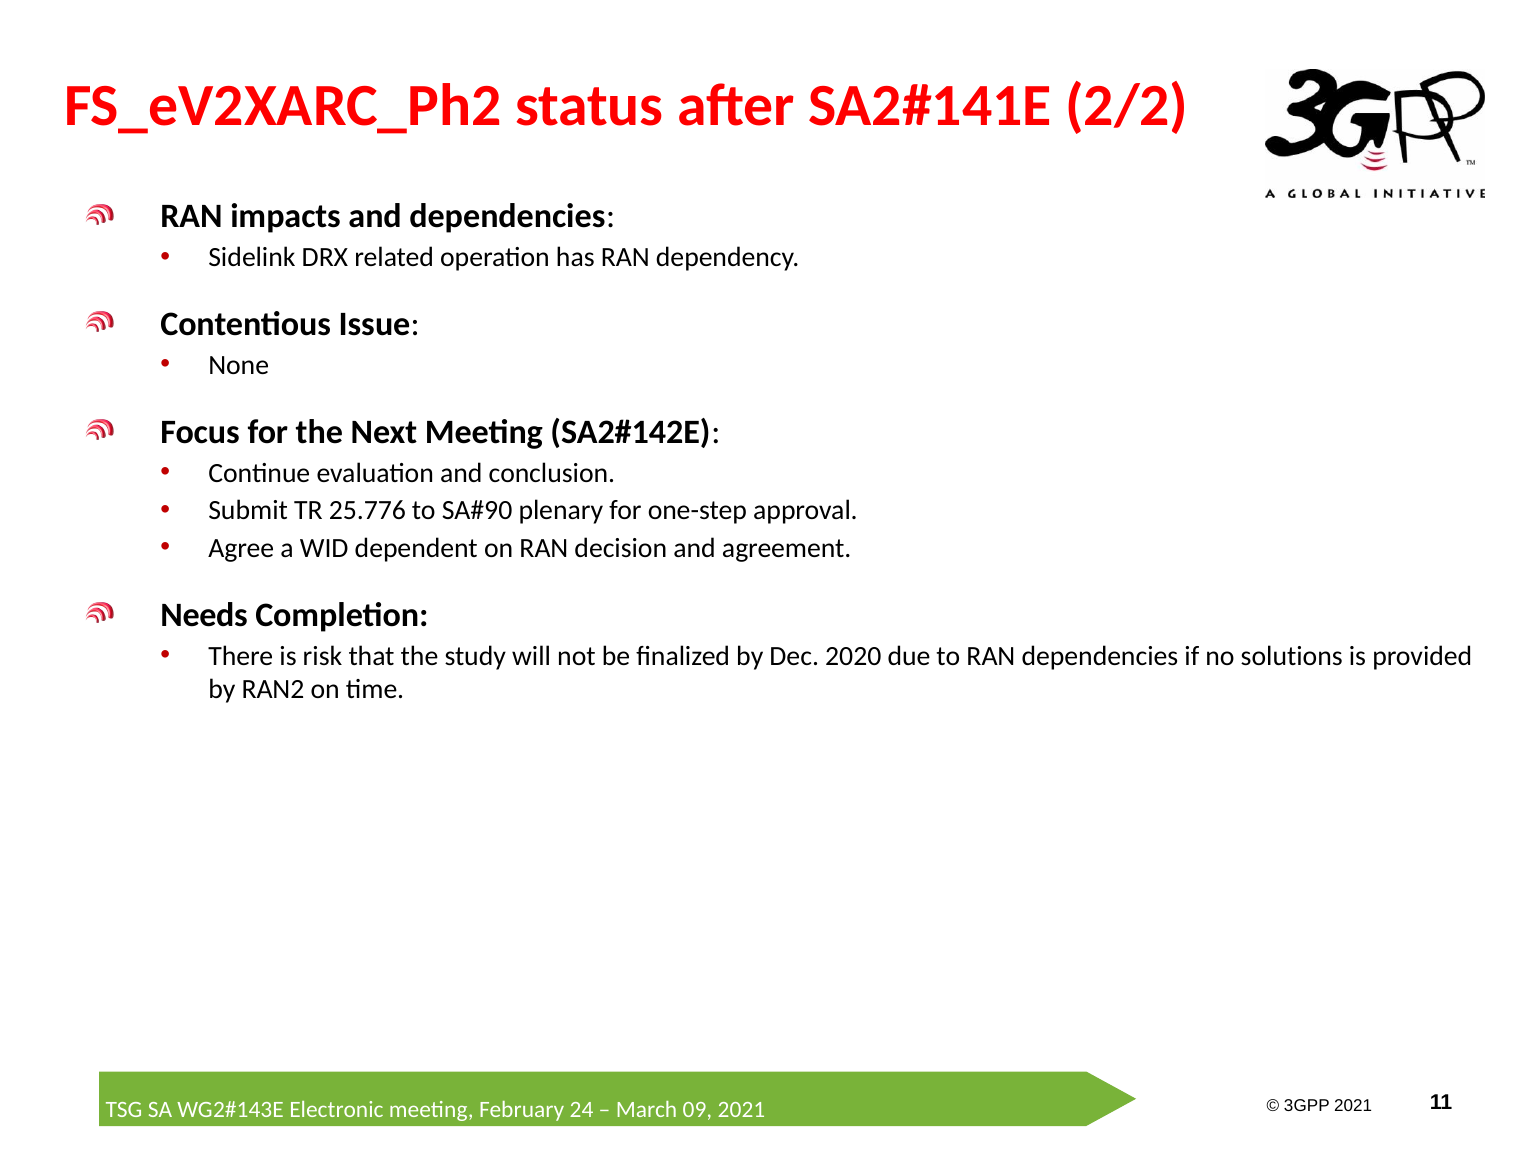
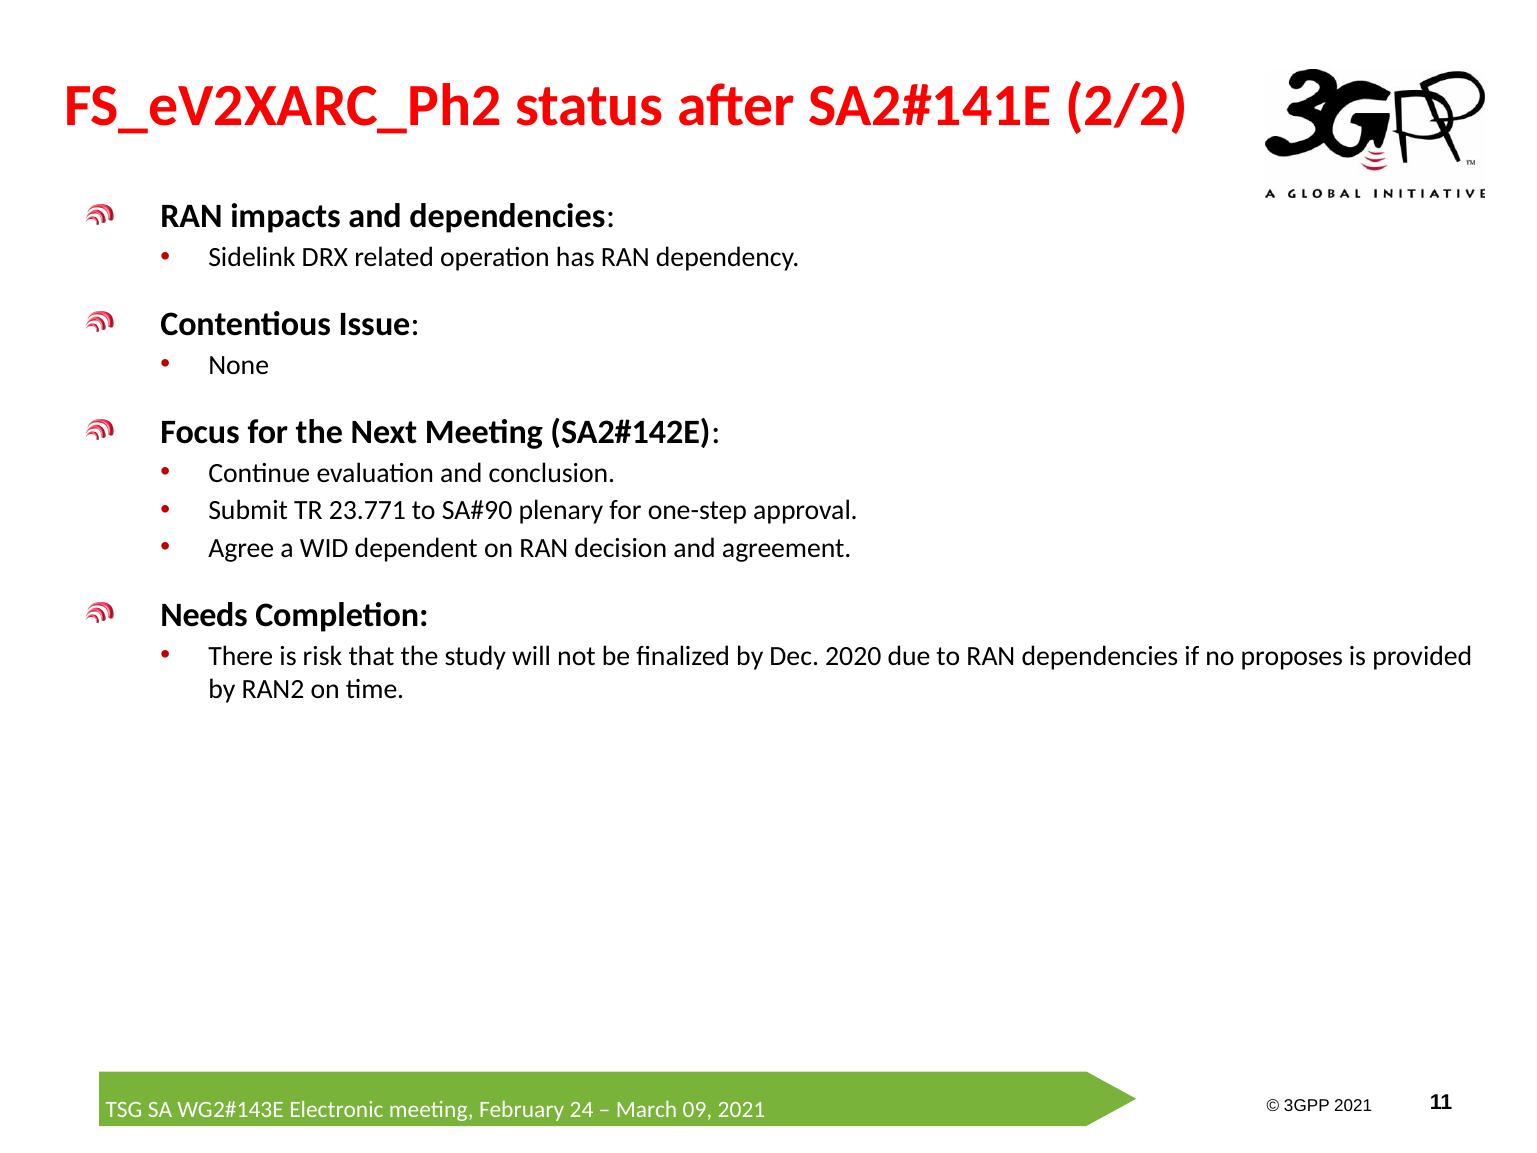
25.776: 25.776 -> 23.771
solutions: solutions -> proposes
